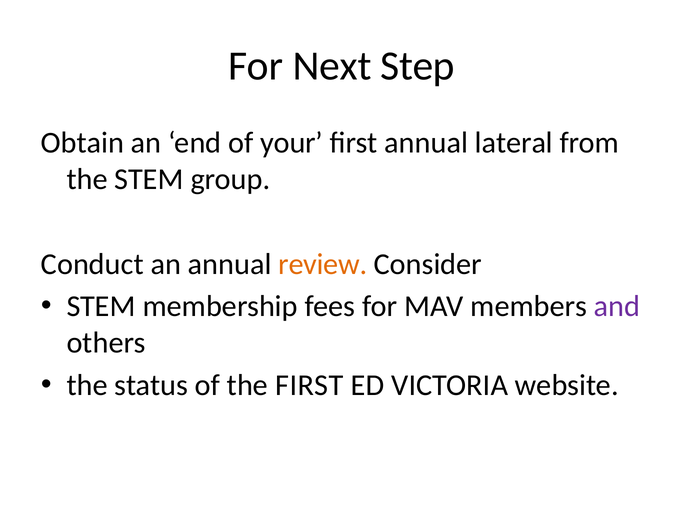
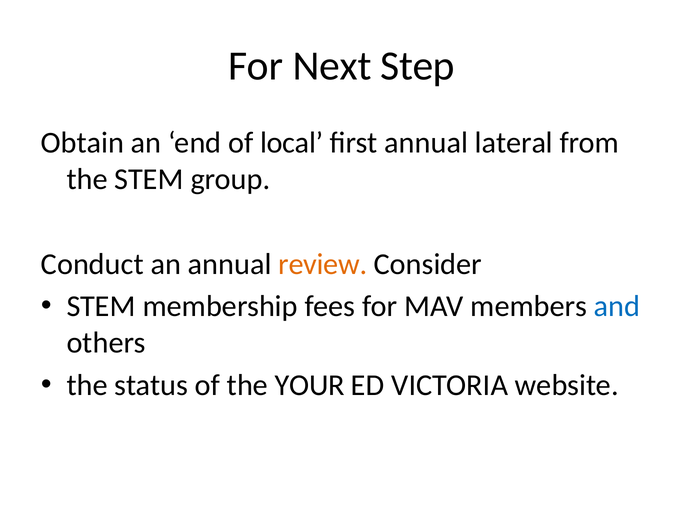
your: your -> local
and colour: purple -> blue
the FIRST: FIRST -> YOUR
